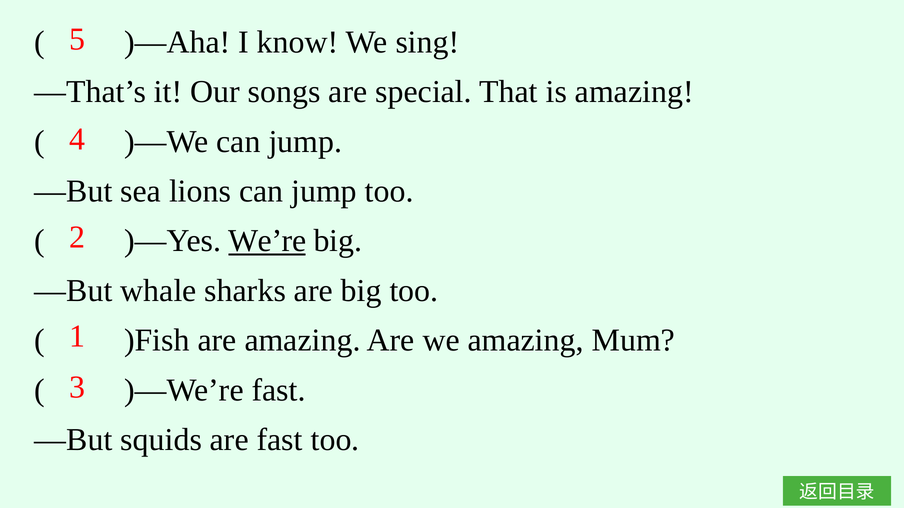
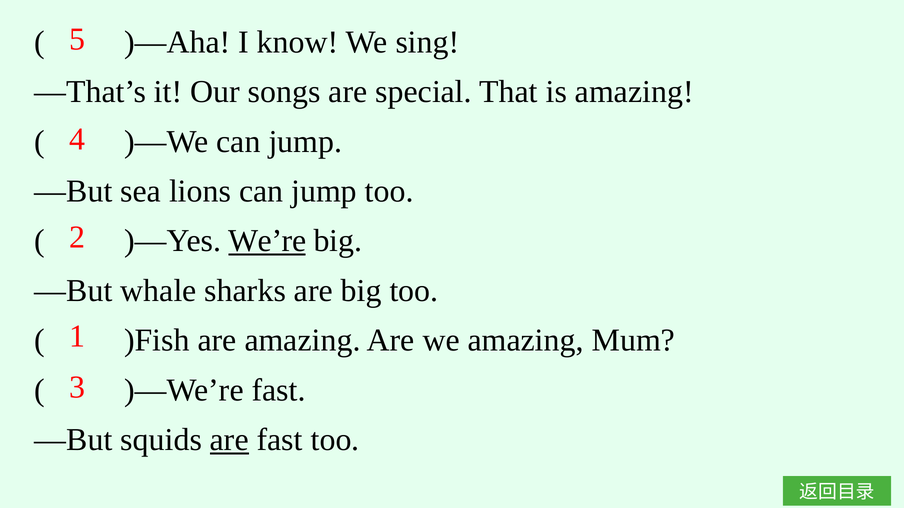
are at (229, 440) underline: none -> present
